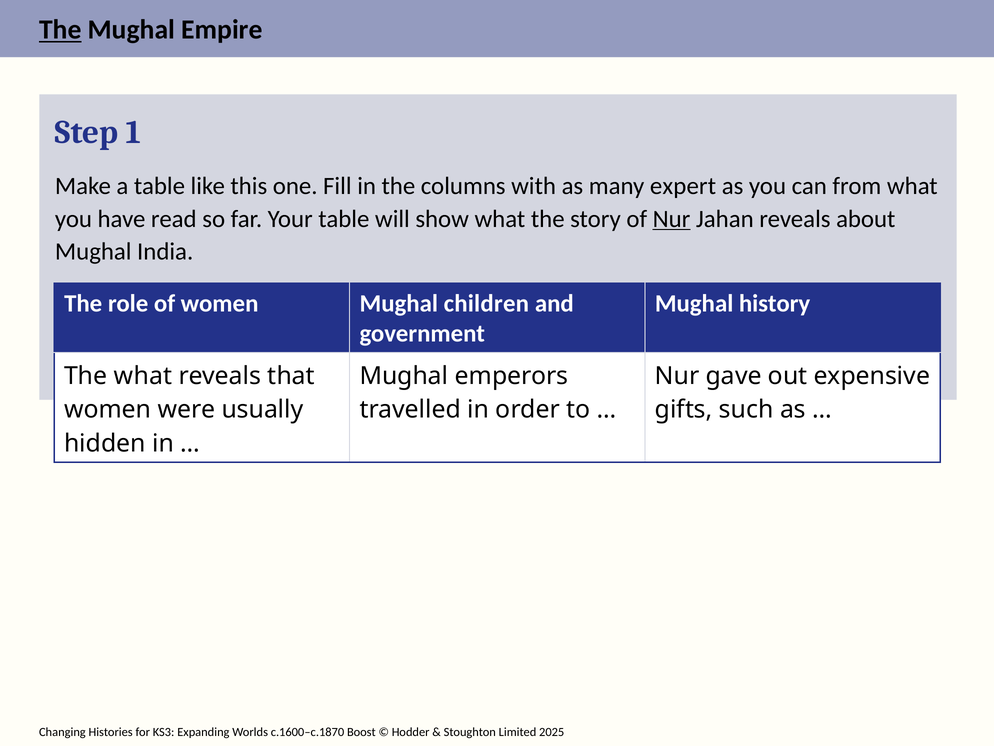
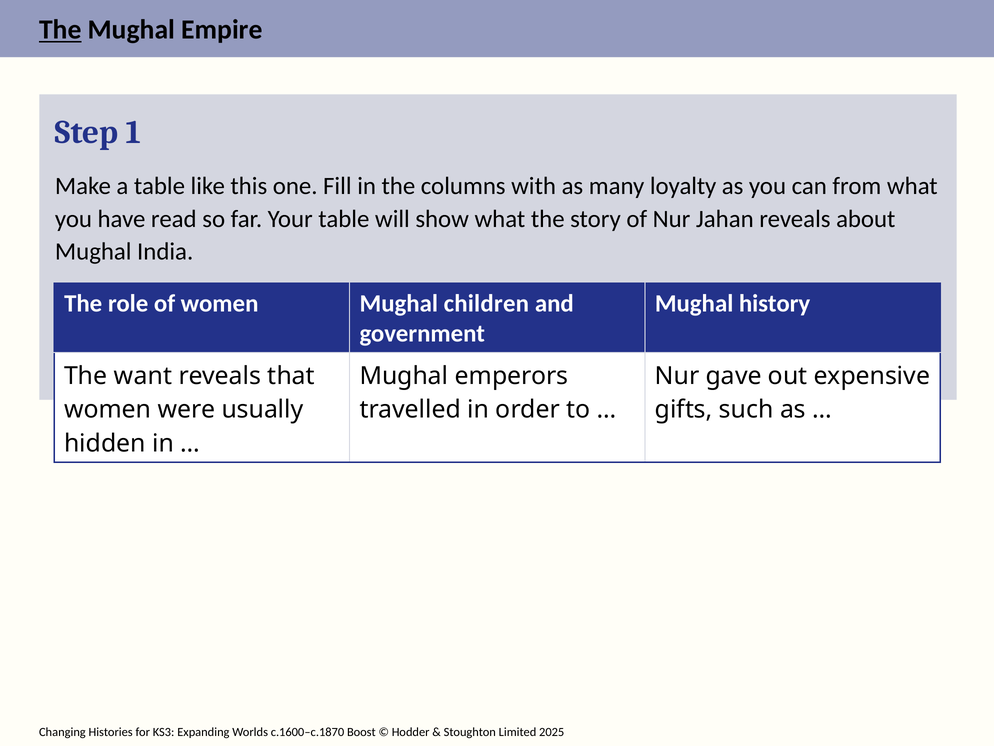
expert: expert -> loyalty
Nur at (672, 219) underline: present -> none
The what: what -> want
